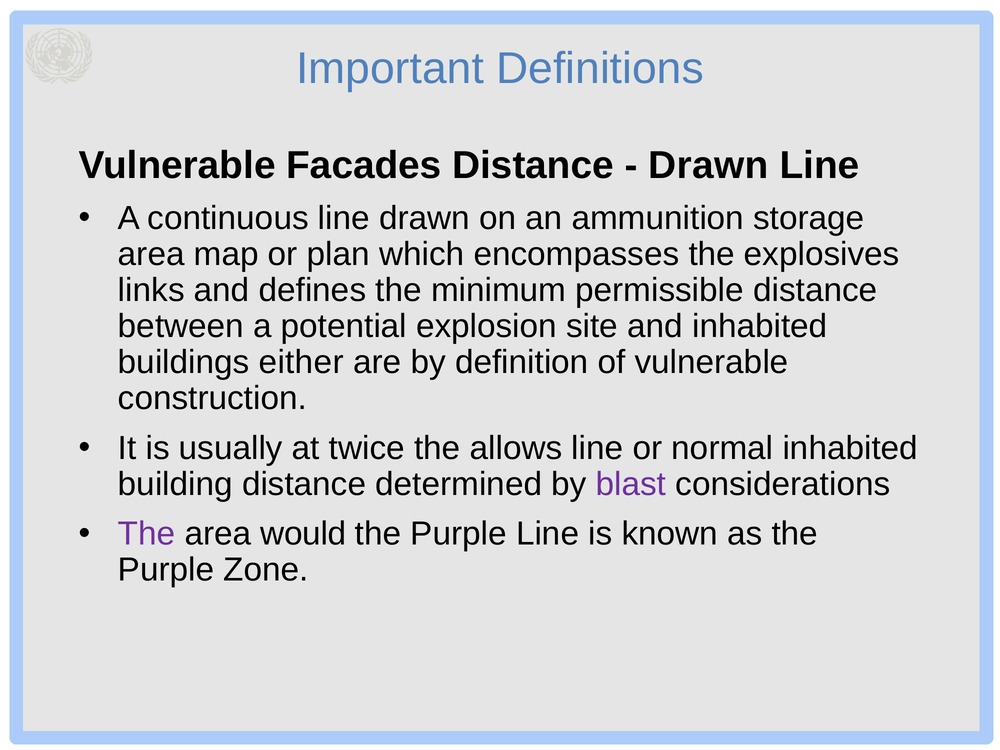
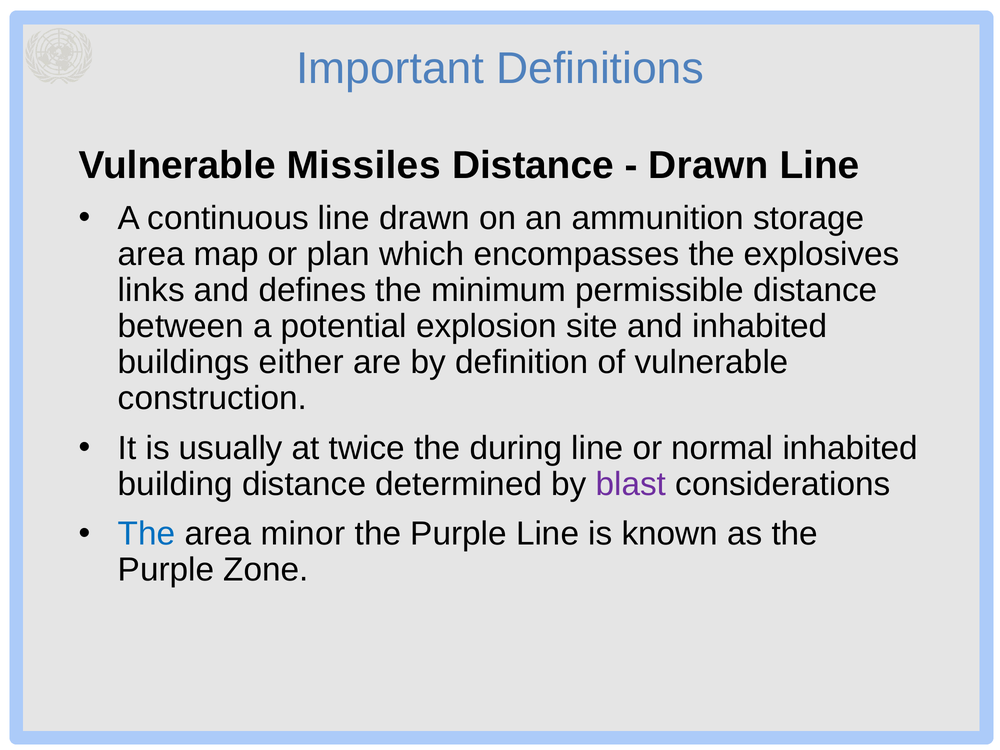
Facades: Facades -> Missiles
allows: allows -> during
The at (147, 534) colour: purple -> blue
would: would -> minor
